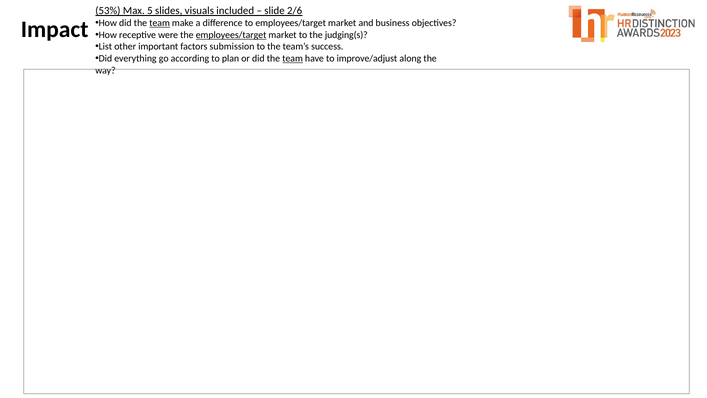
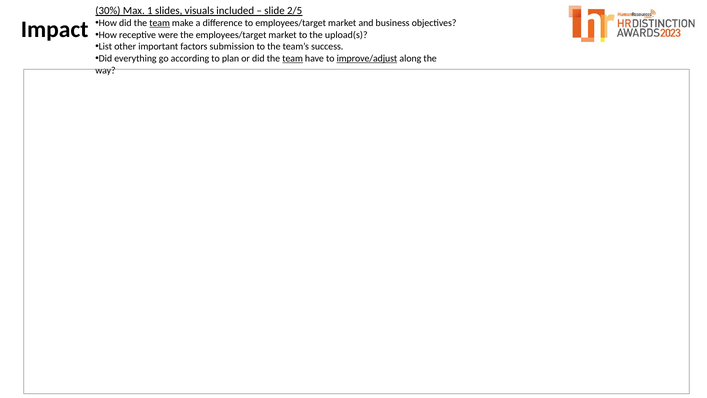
53%: 53% -> 30%
5: 5 -> 1
2/6: 2/6 -> 2/5
employees/target at (231, 35) underline: present -> none
judging(s: judging(s -> upload(s
improve/adjust underline: none -> present
